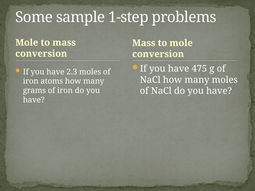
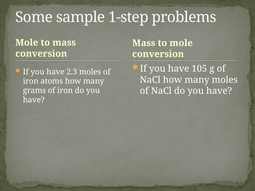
475: 475 -> 105
